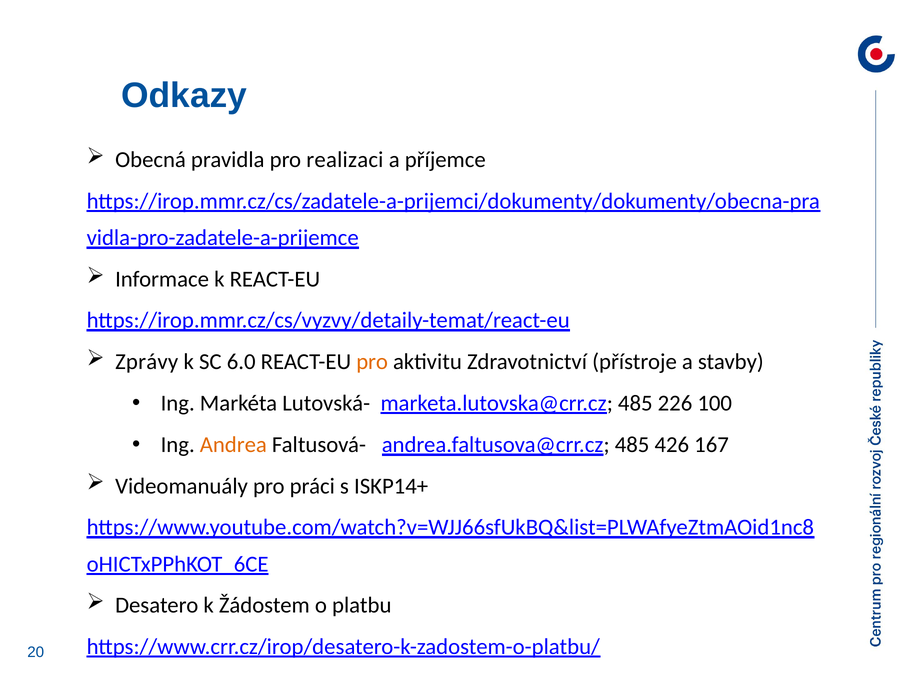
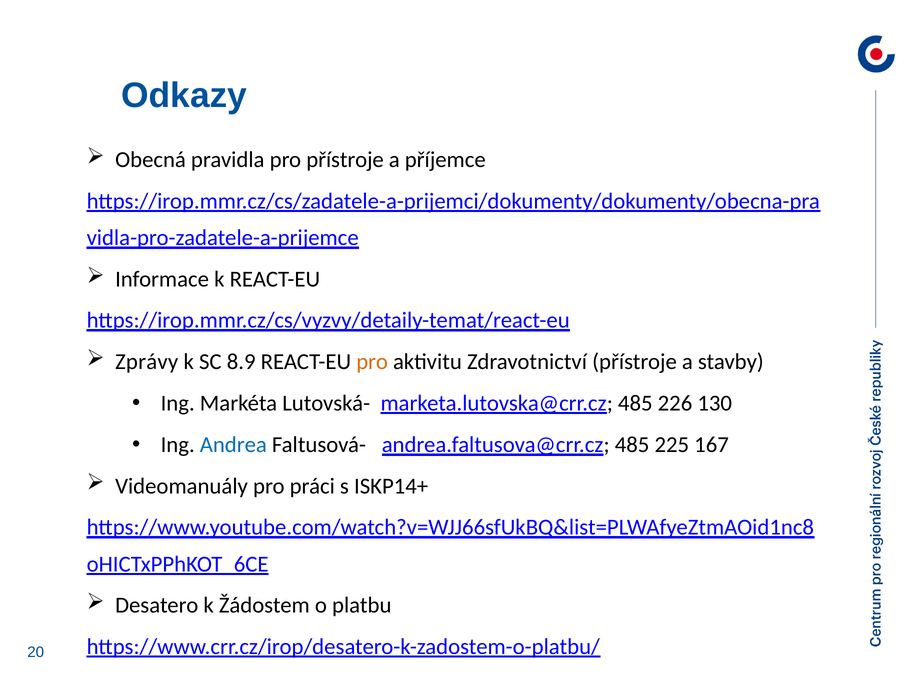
pro realizaci: realizaci -> přístroje
6.0: 6.0 -> 8.9
100: 100 -> 130
Andrea colour: orange -> blue
426: 426 -> 225
